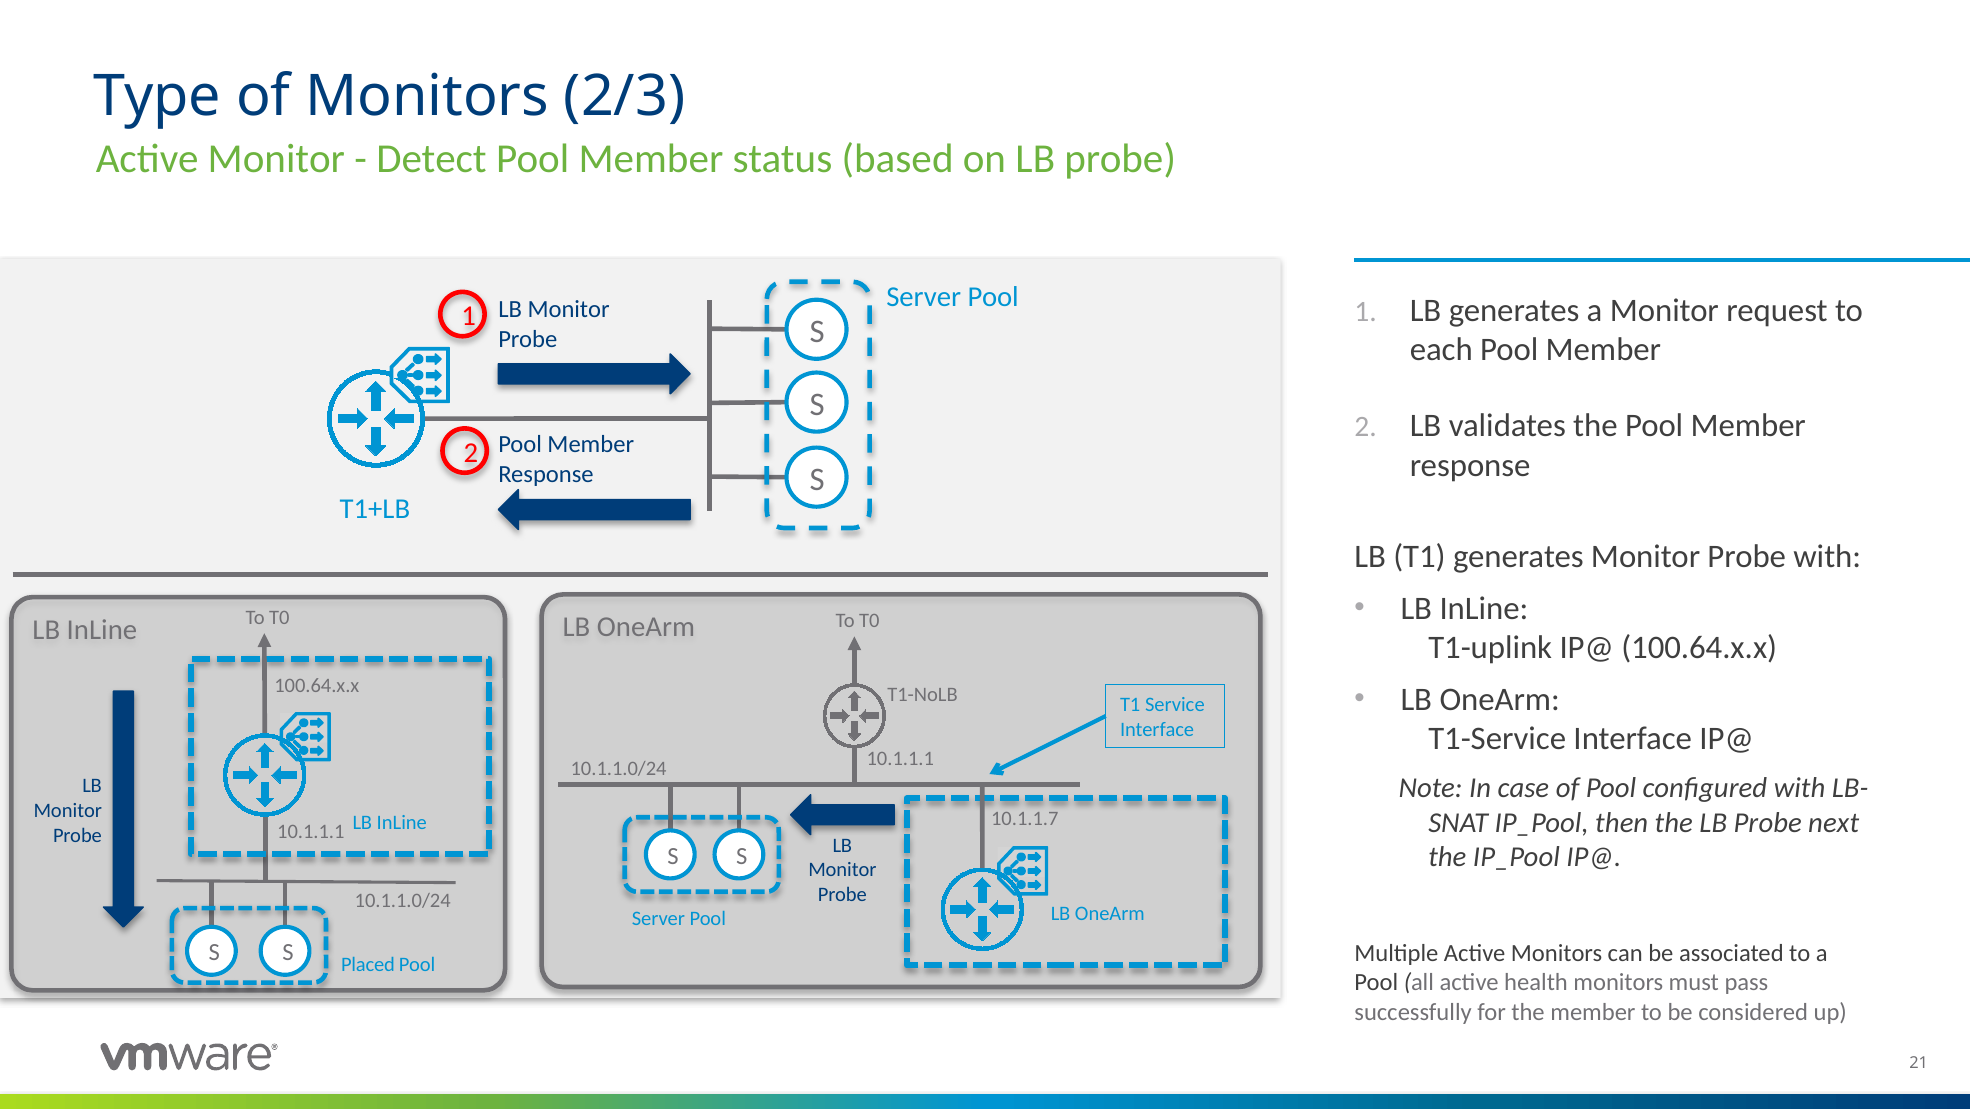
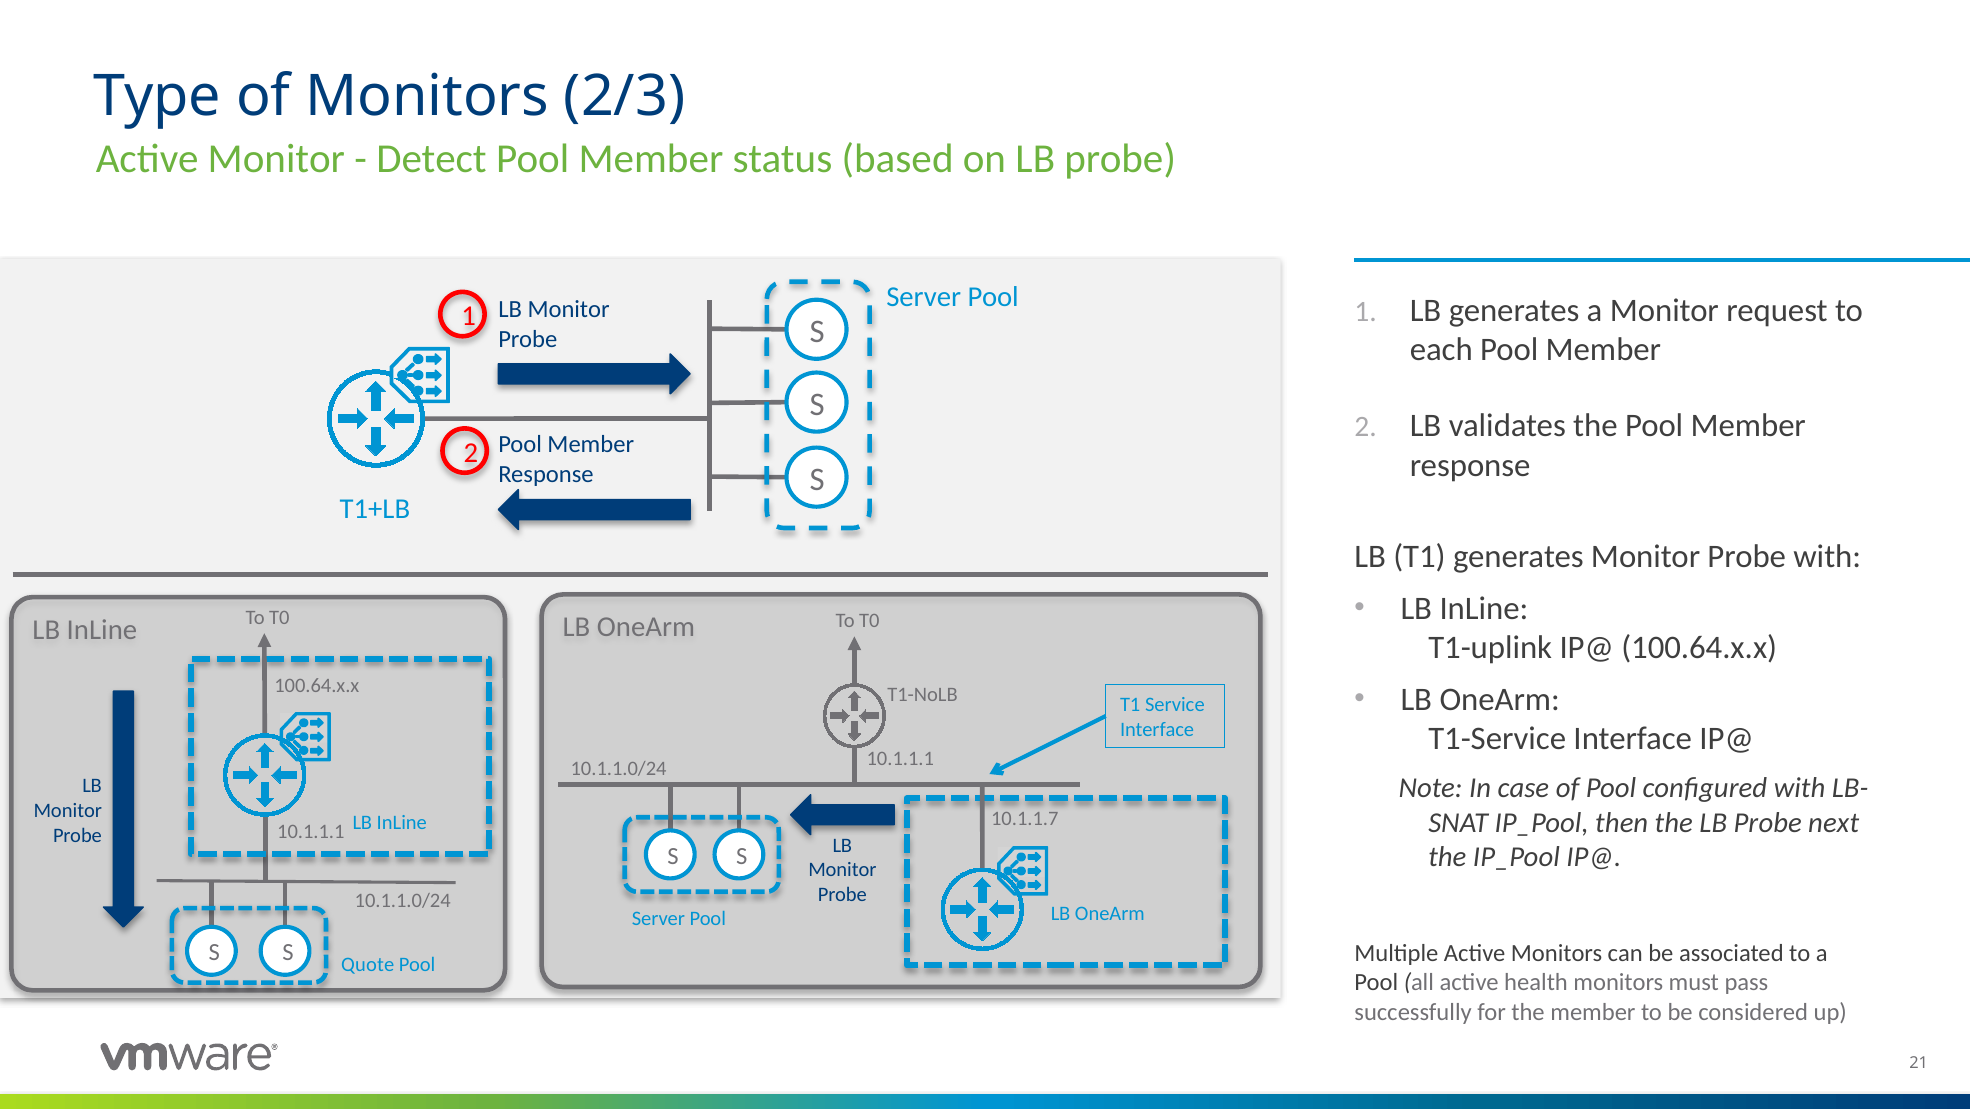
Placed: Placed -> Quote
